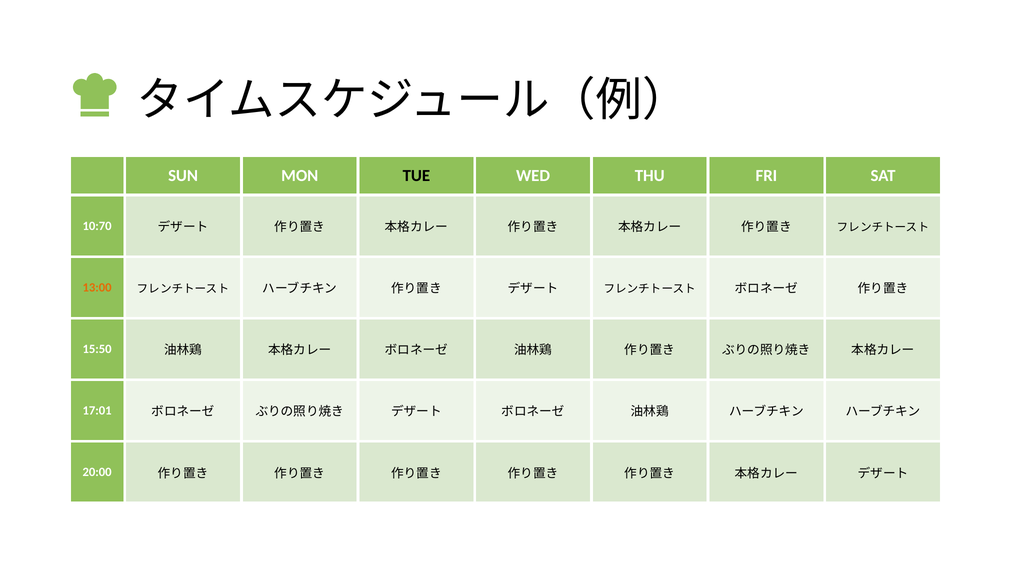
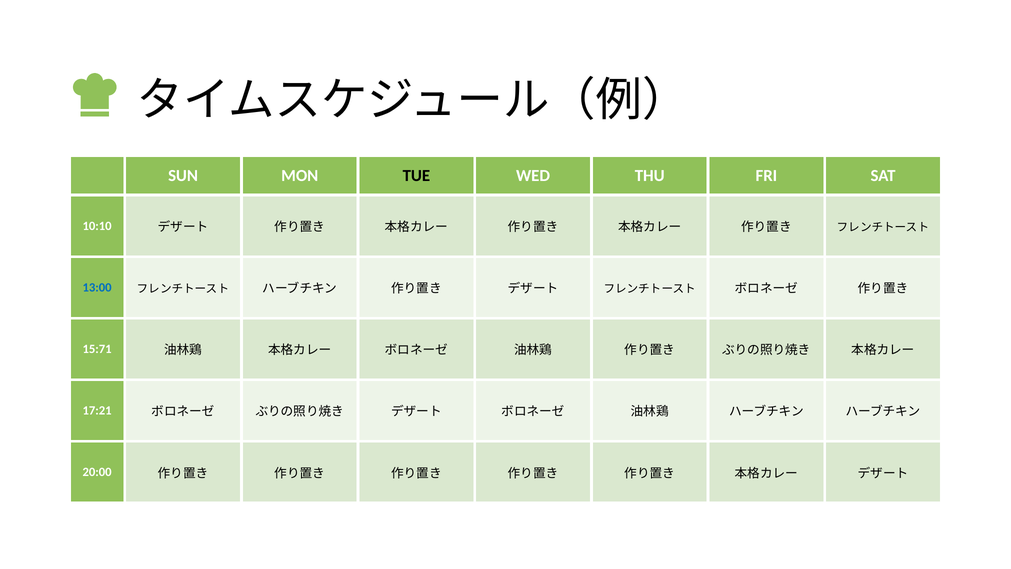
10:70: 10:70 -> 10:10
13:00 colour: orange -> blue
15:50: 15:50 -> 15:71
17:01: 17:01 -> 17:21
